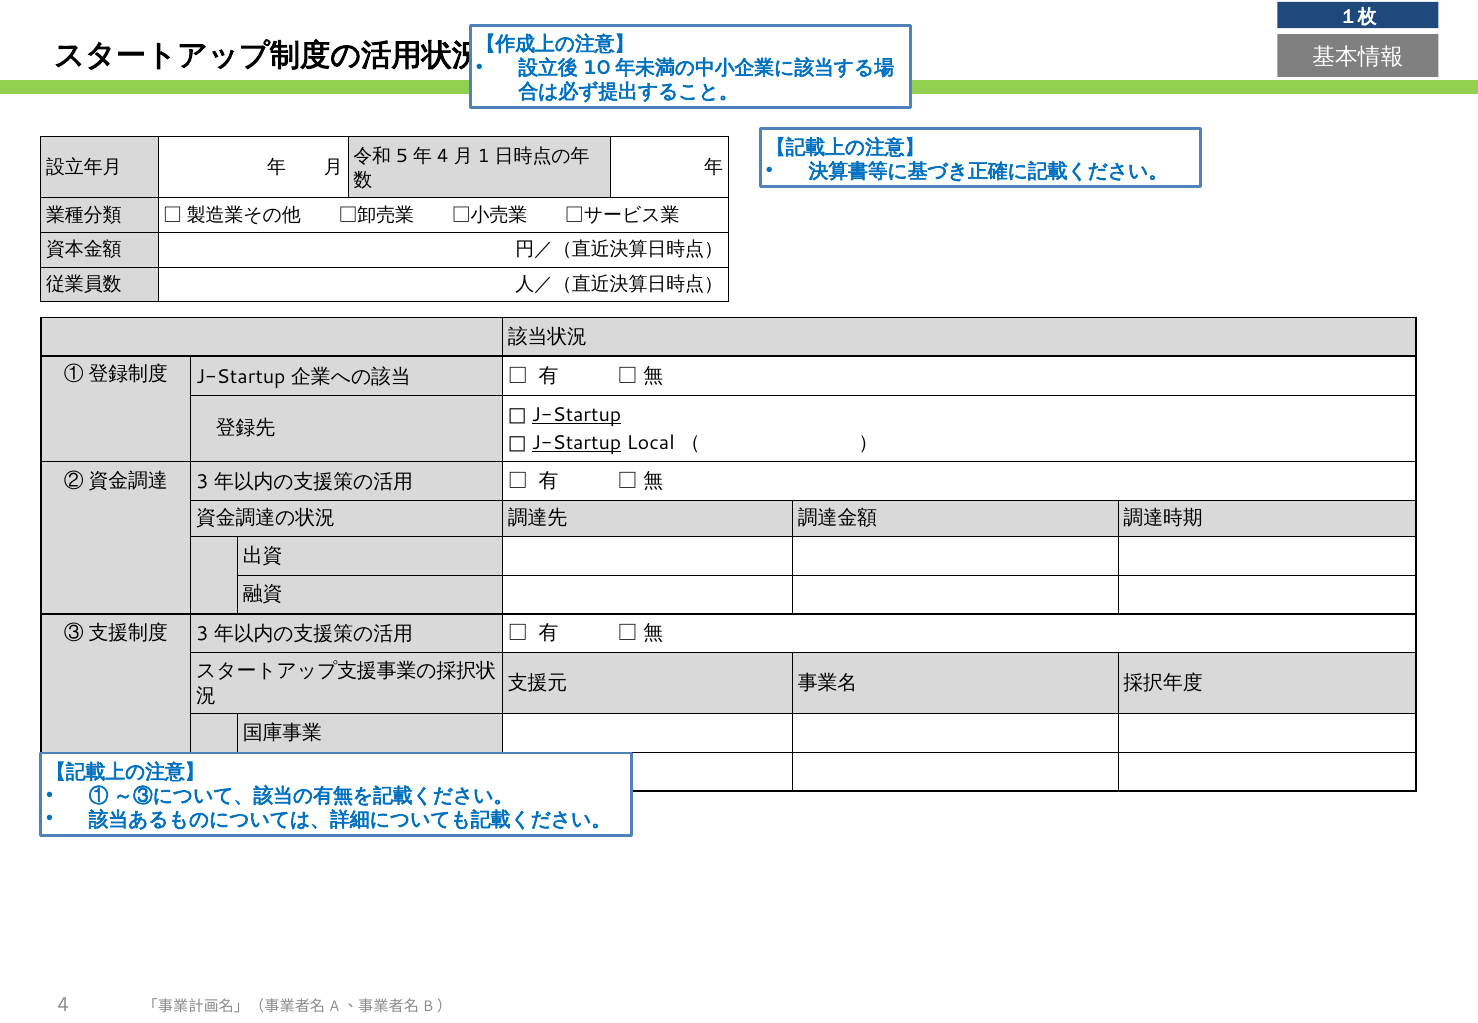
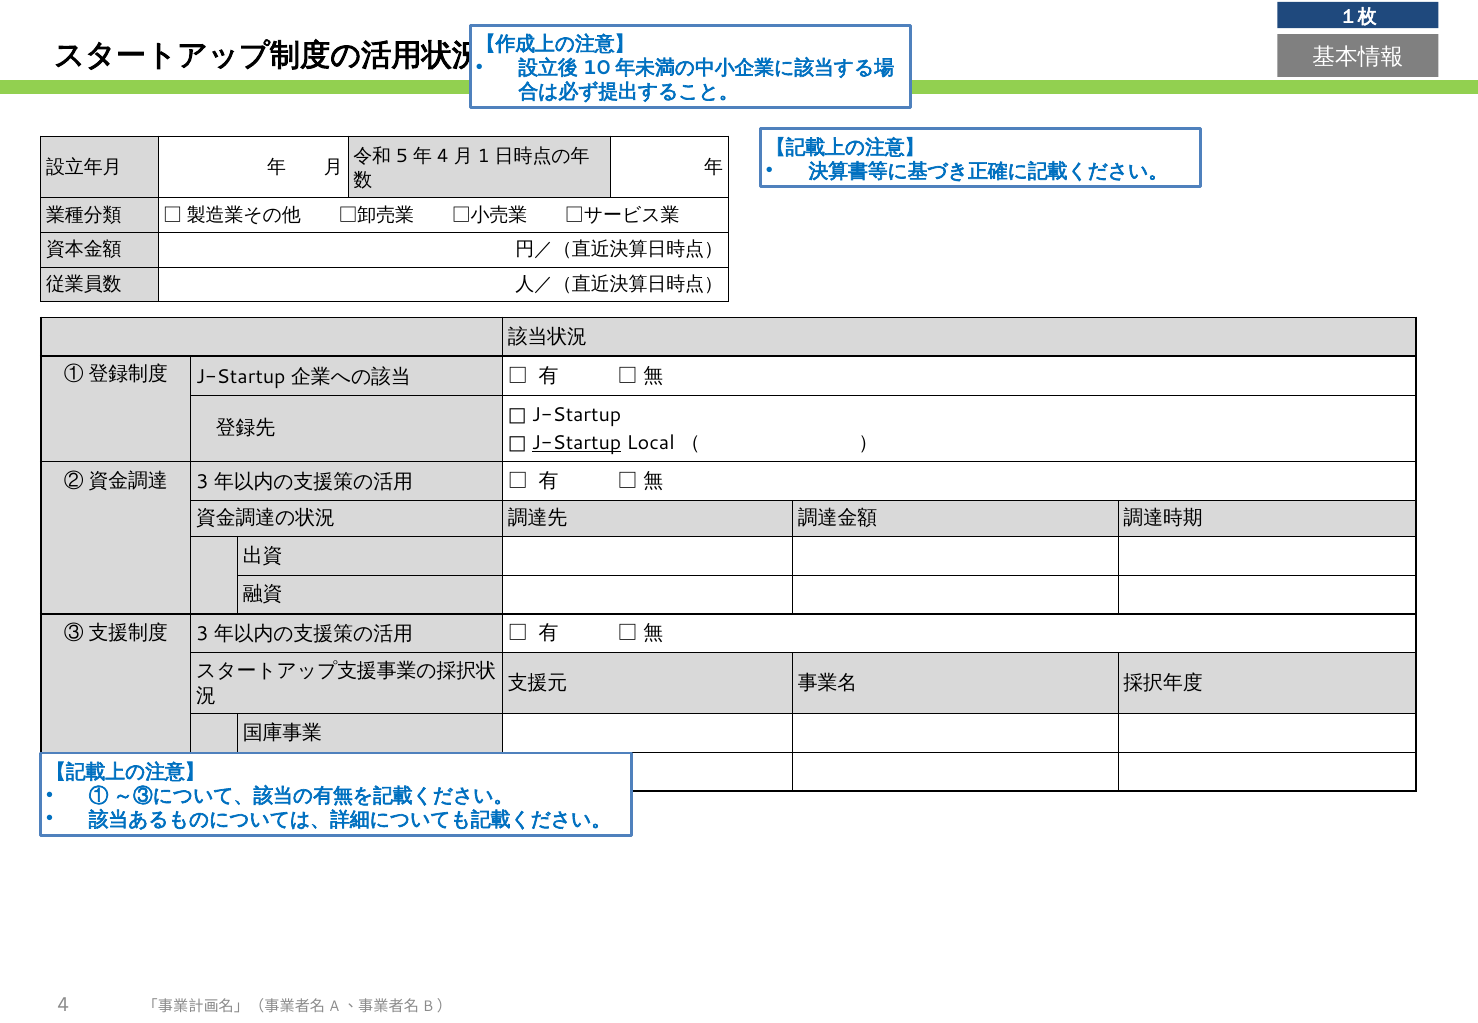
J-Startup at (577, 415) underline: present -> none
